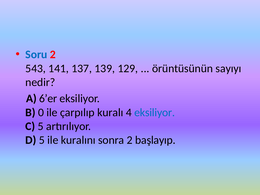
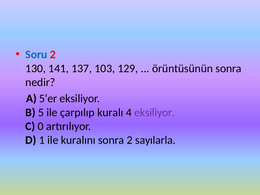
543: 543 -> 130
139: 139 -> 103
örüntüsünün sayıyı: sayıyı -> sonra
6’er: 6’er -> 5’er
0: 0 -> 5
eksiliyor at (155, 112) colour: blue -> purple
C 5: 5 -> 0
D 5: 5 -> 1
başlayıp: başlayıp -> sayılarla
